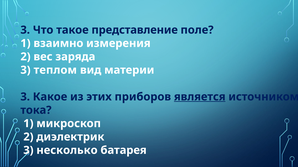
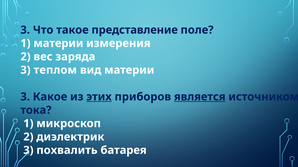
1 взаимно: взаимно -> материи
этих underline: none -> present
несколько: несколько -> похвалить
